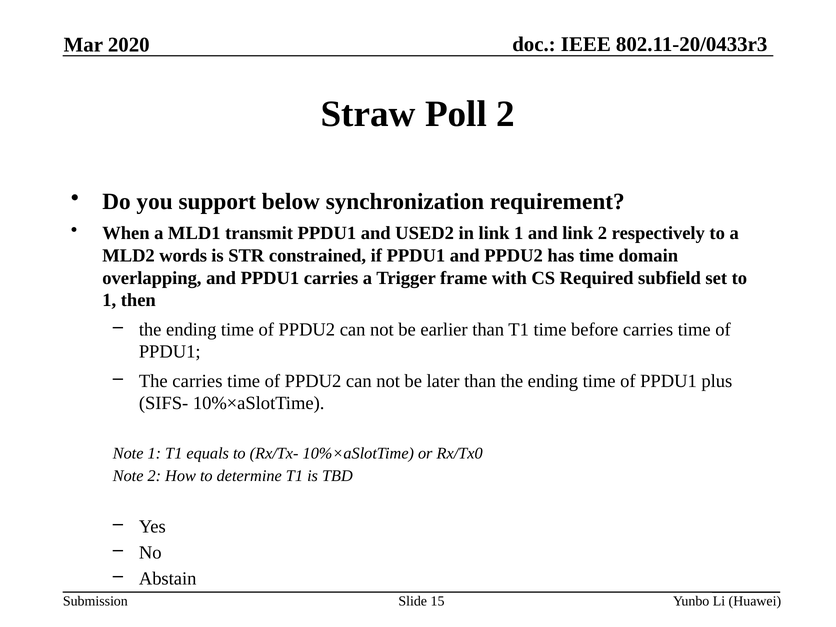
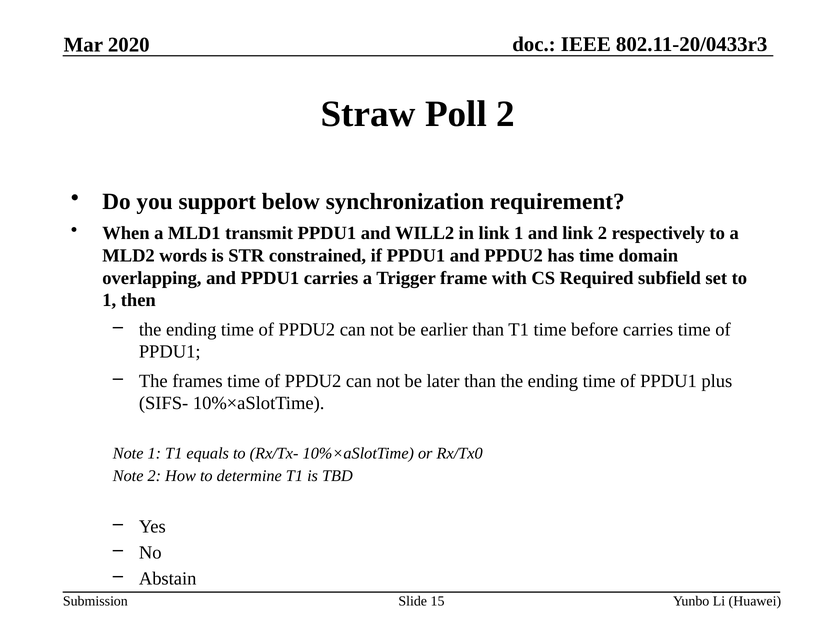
USED2: USED2 -> WILL2
The carries: carries -> frames
